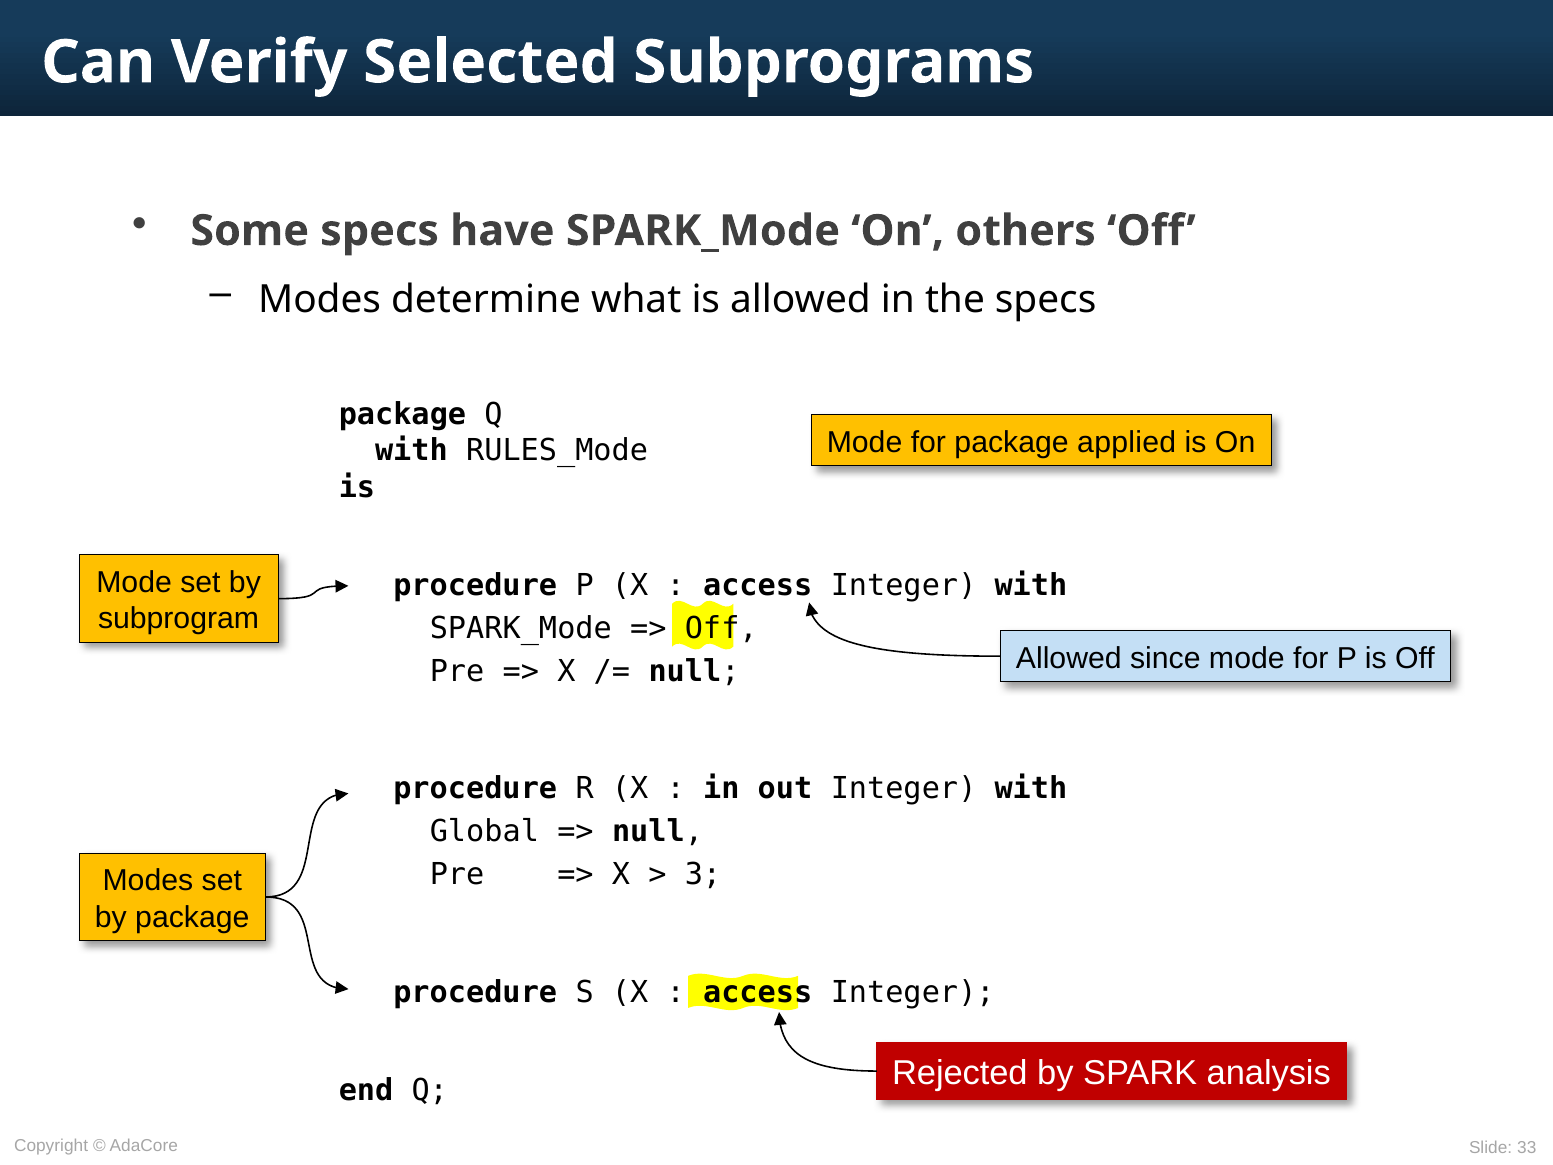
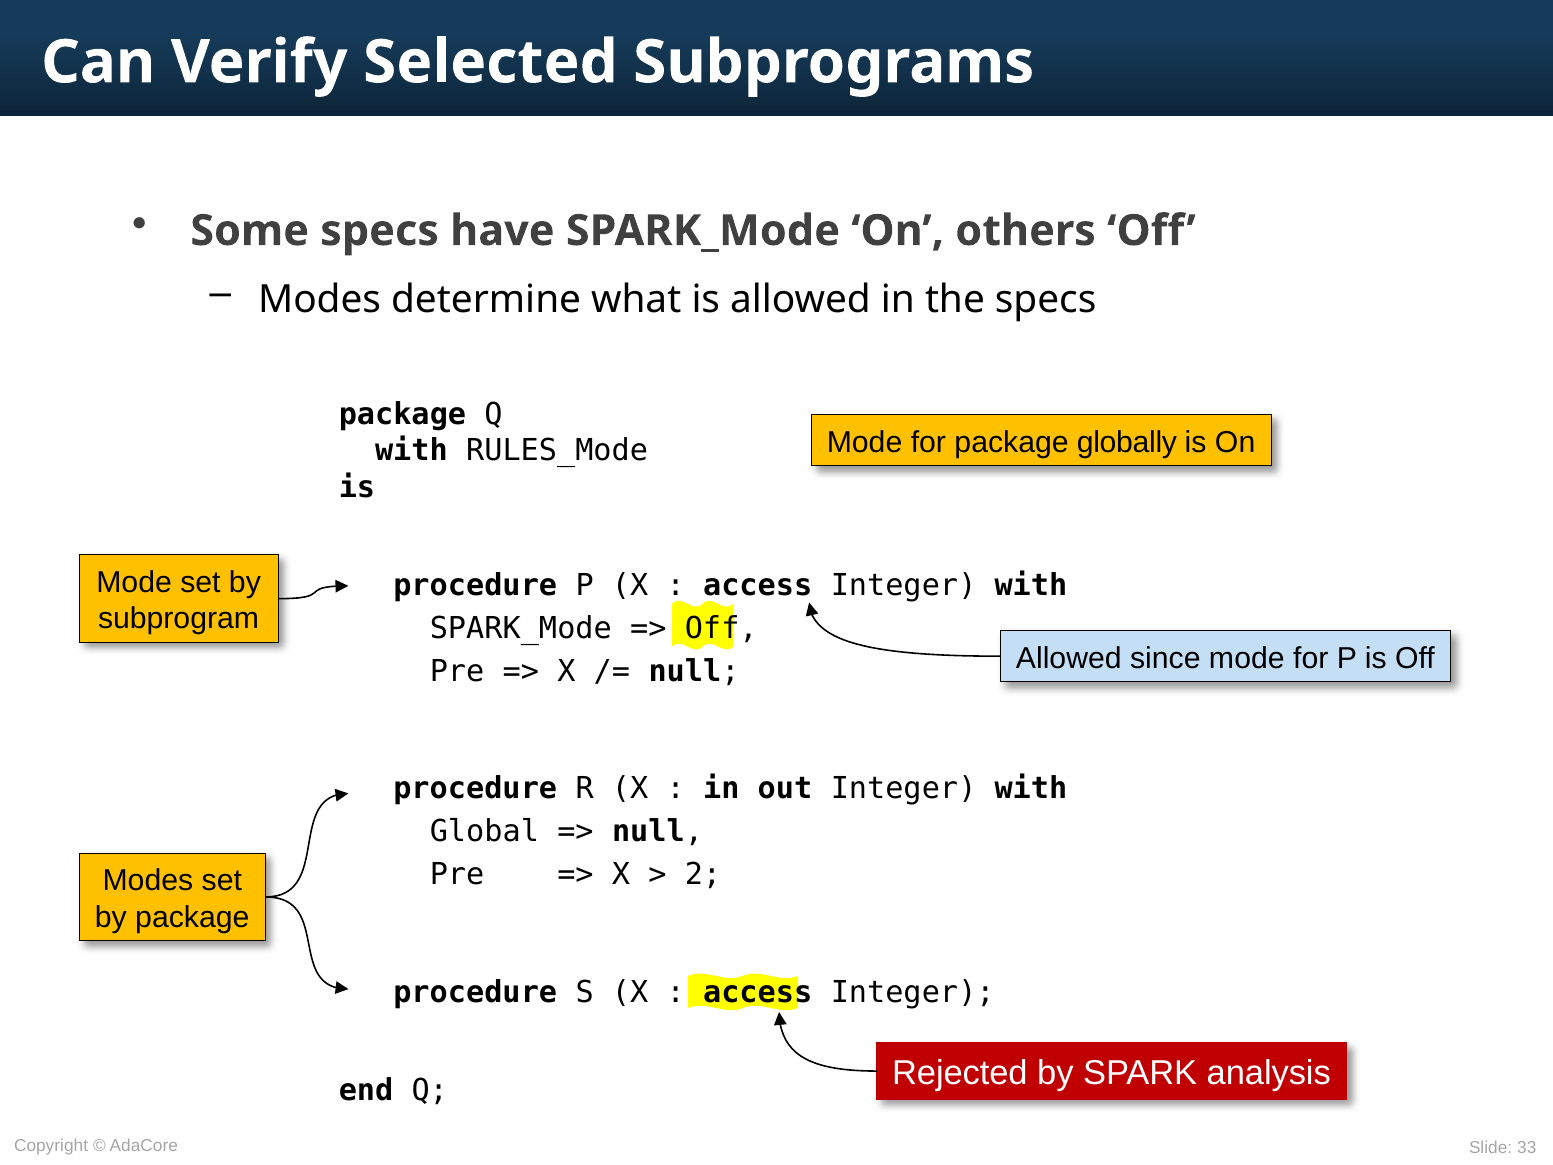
applied: applied -> globally
3: 3 -> 2
